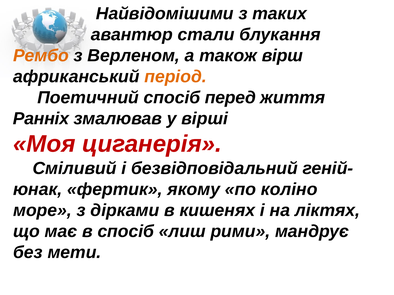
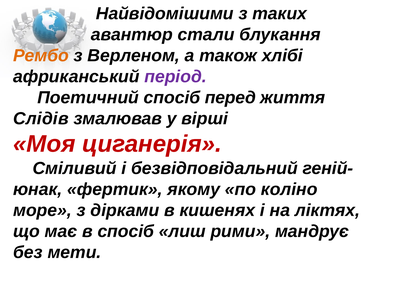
вірш: вірш -> хлібі
період colour: orange -> purple
Ранніх: Ранніх -> Слідів
